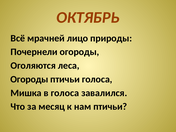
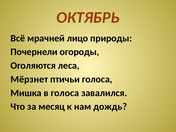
Огороды at (29, 79): Огороды -> Мёрзнет
нам птичьи: птичьи -> дождь
